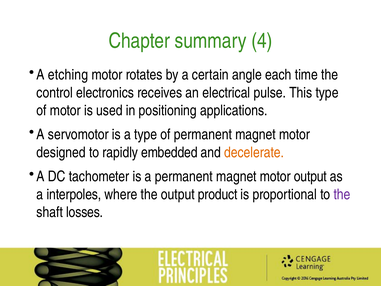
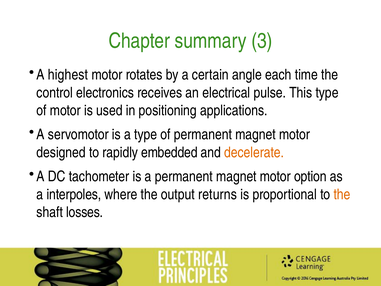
4: 4 -> 3
etching: etching -> highest
motor output: output -> option
product: product -> returns
the at (342, 194) colour: purple -> orange
